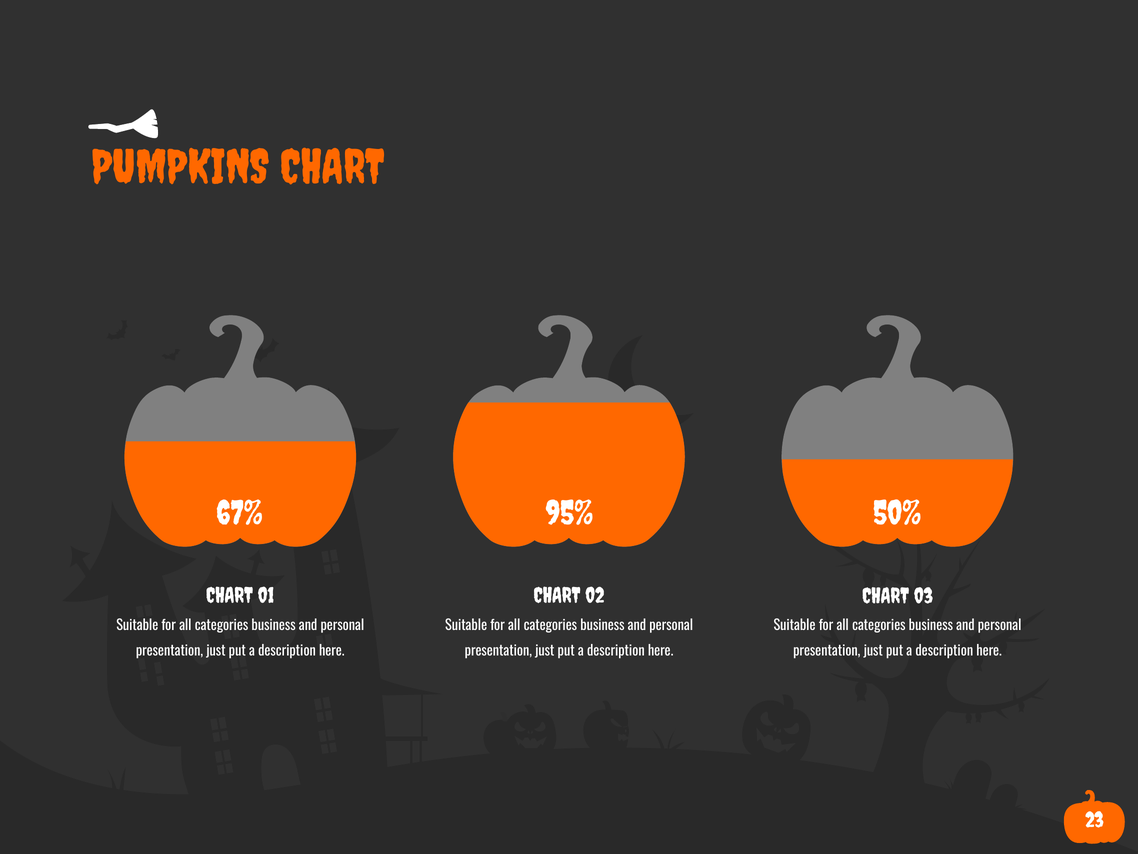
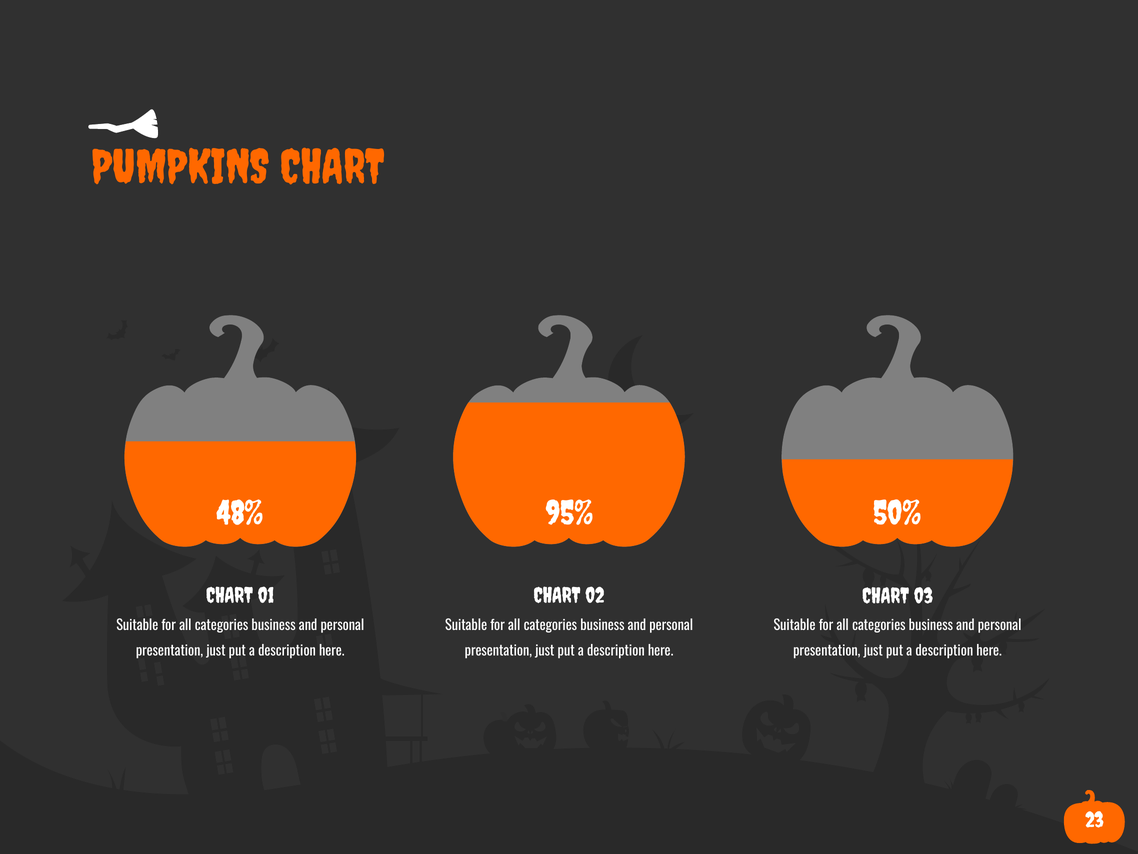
67%: 67% -> 48%
